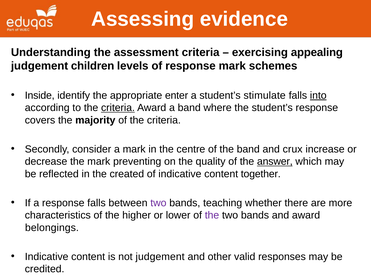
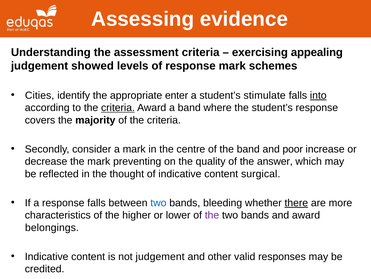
children: children -> showed
Inside: Inside -> Cities
crux: crux -> poor
answer underline: present -> none
created: created -> thought
together: together -> surgical
two at (158, 202) colour: purple -> blue
teaching: teaching -> bleeding
there underline: none -> present
